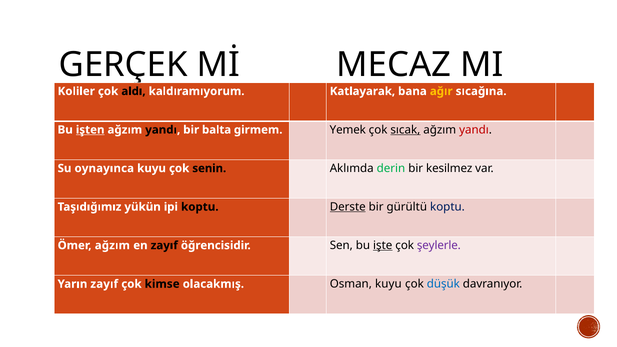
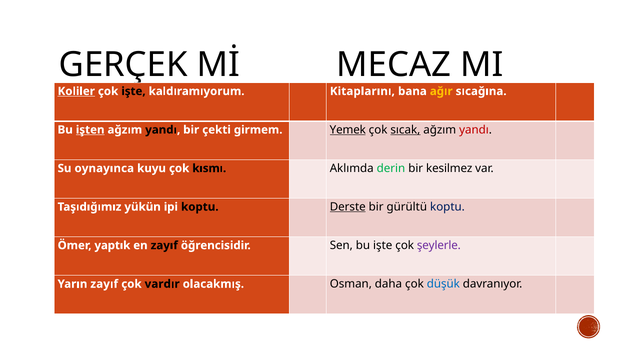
Koliler underline: none -> present
çok aldı: aldı -> işte
Katlayarak: Katlayarak -> Kitaplarını
balta: balta -> çekti
Yemek underline: none -> present
senin: senin -> kısmı
Ömer ağzım: ağzım -> yaptık
işte at (383, 245) underline: present -> none
kimse: kimse -> vardır
Osman kuyu: kuyu -> daha
